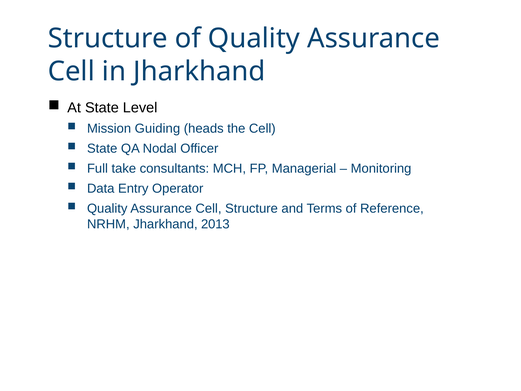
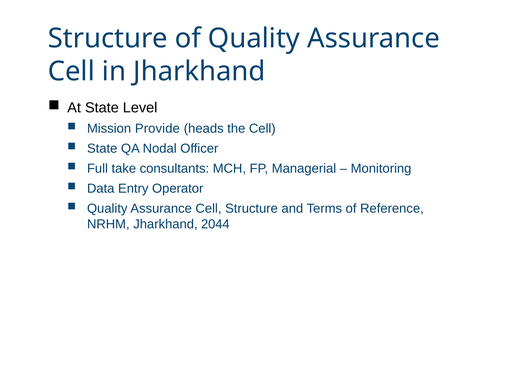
Guiding: Guiding -> Provide
2013: 2013 -> 2044
